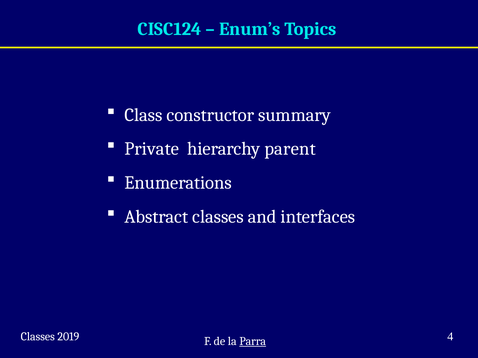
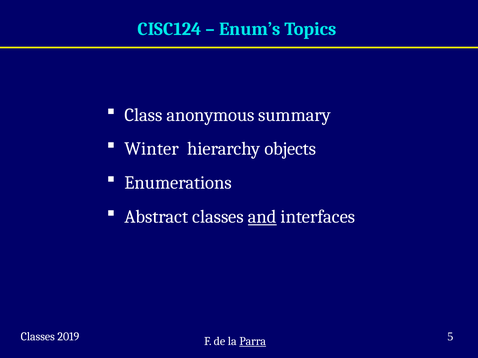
constructor: constructor -> anonymous
Private: Private -> Winter
parent: parent -> objects
and underline: none -> present
4: 4 -> 5
